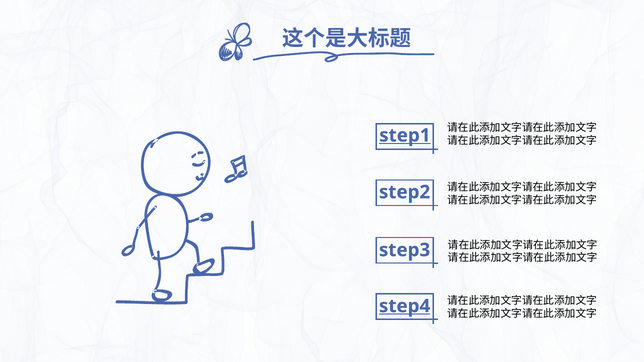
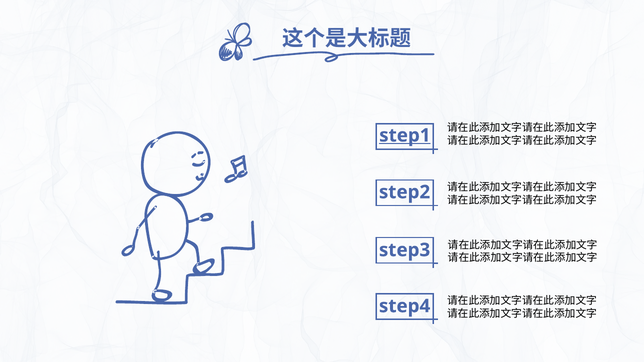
step4 underline: present -> none
